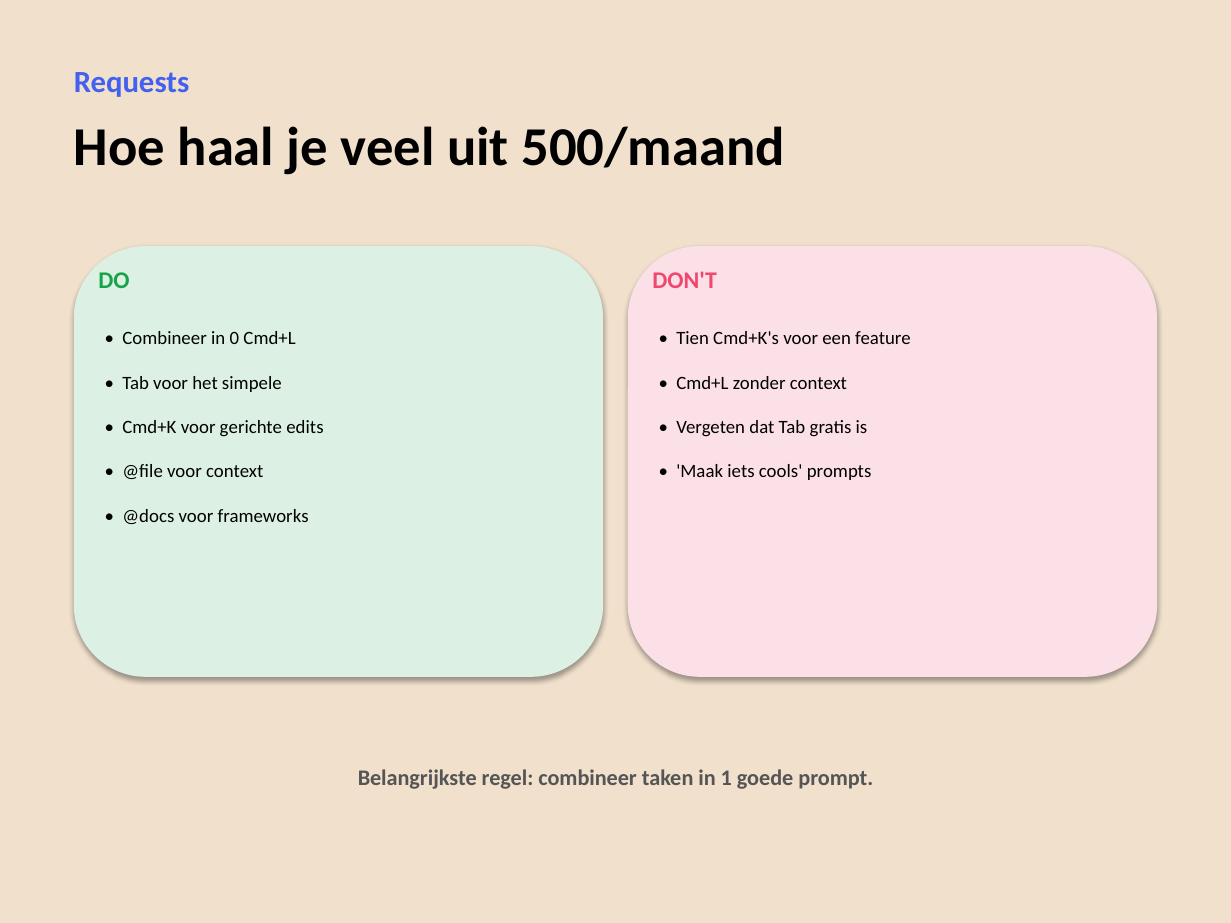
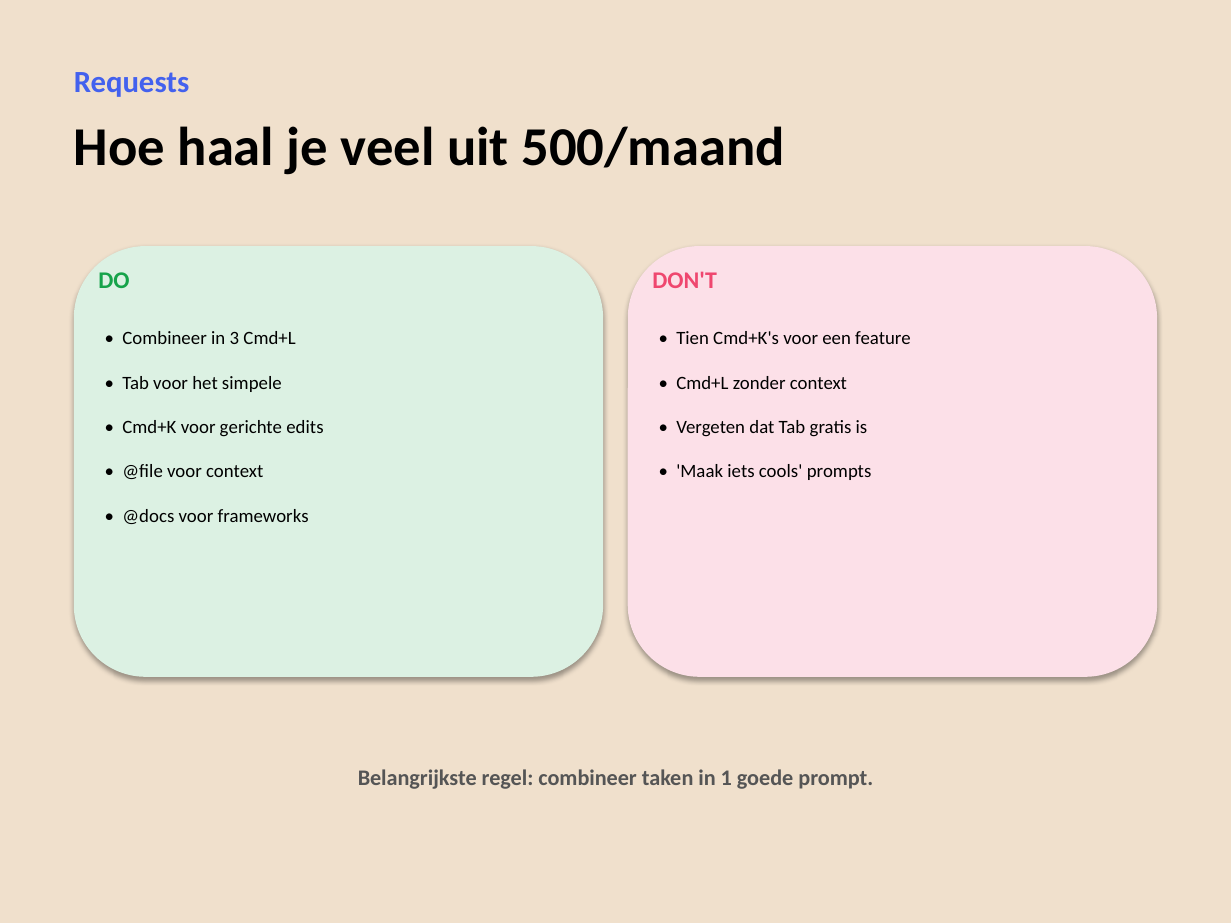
0: 0 -> 3
